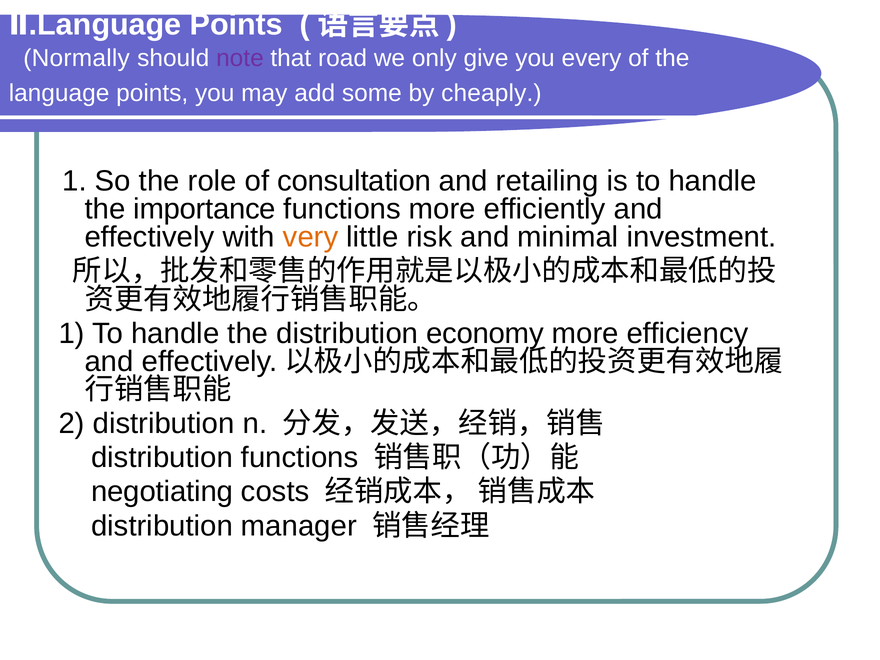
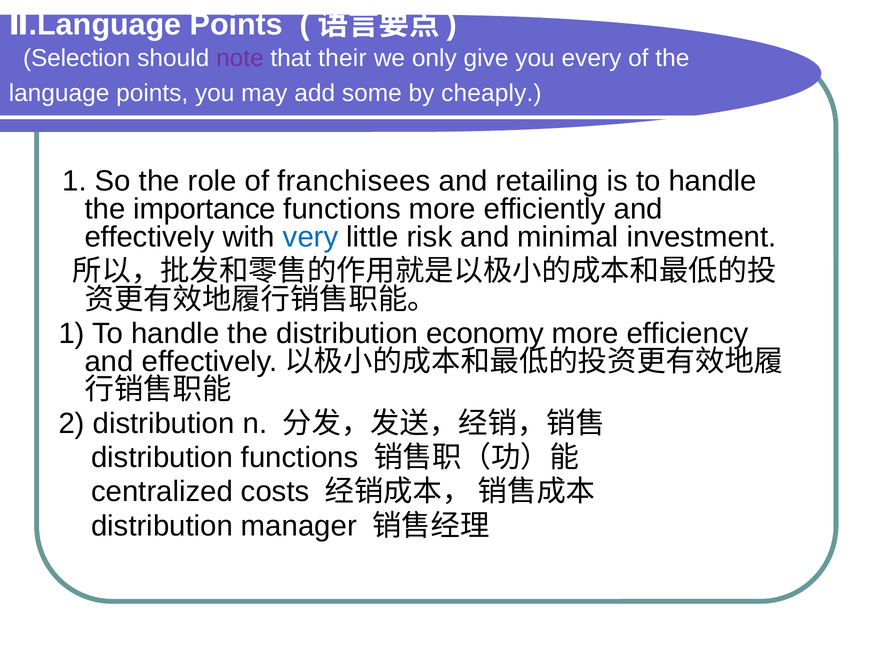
Normally: Normally -> Selection
road: road -> their
consultation: consultation -> franchisees
very colour: orange -> blue
negotiating: negotiating -> centralized
